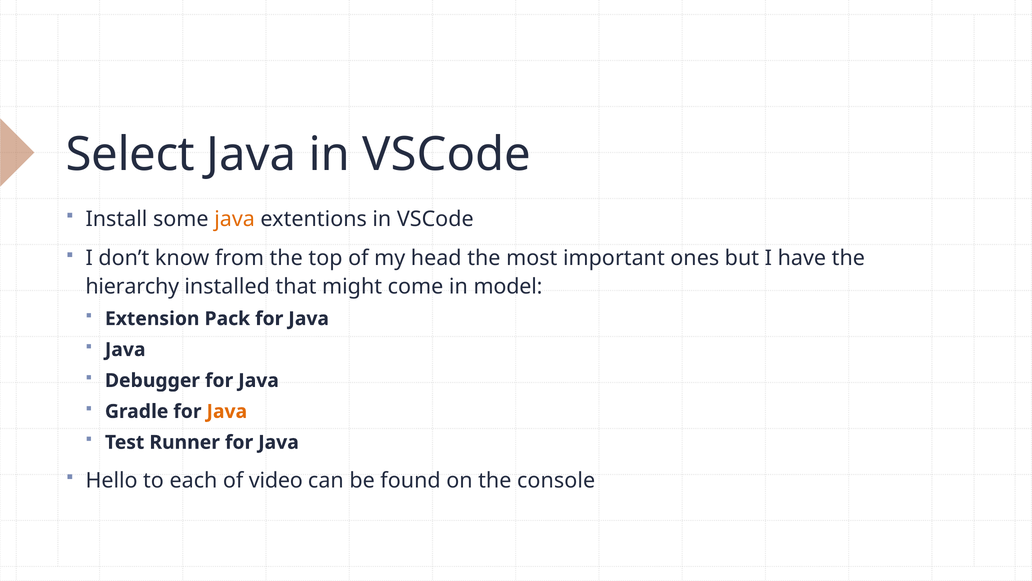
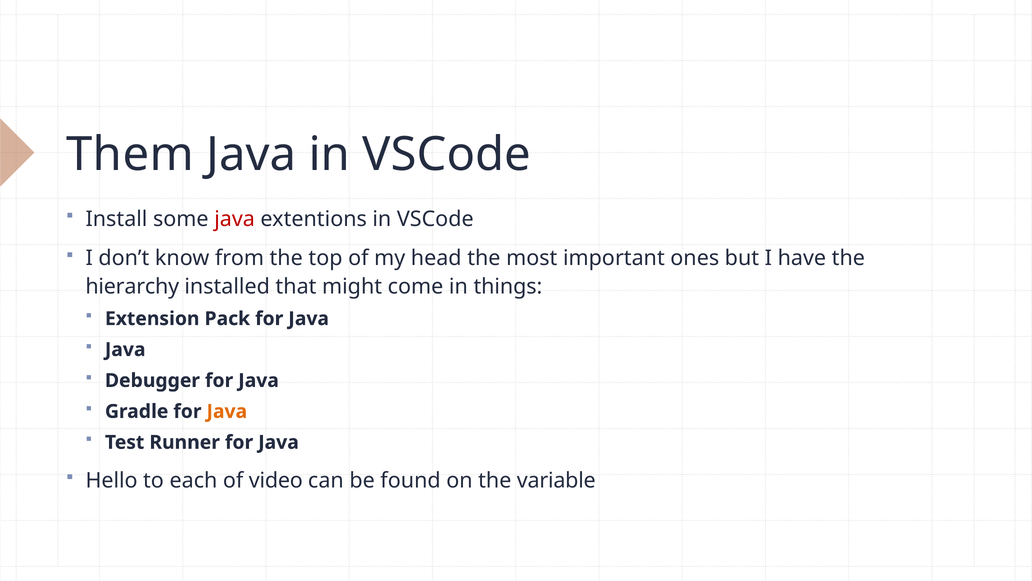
Select: Select -> Them
java at (235, 219) colour: orange -> red
model: model -> things
console: console -> variable
